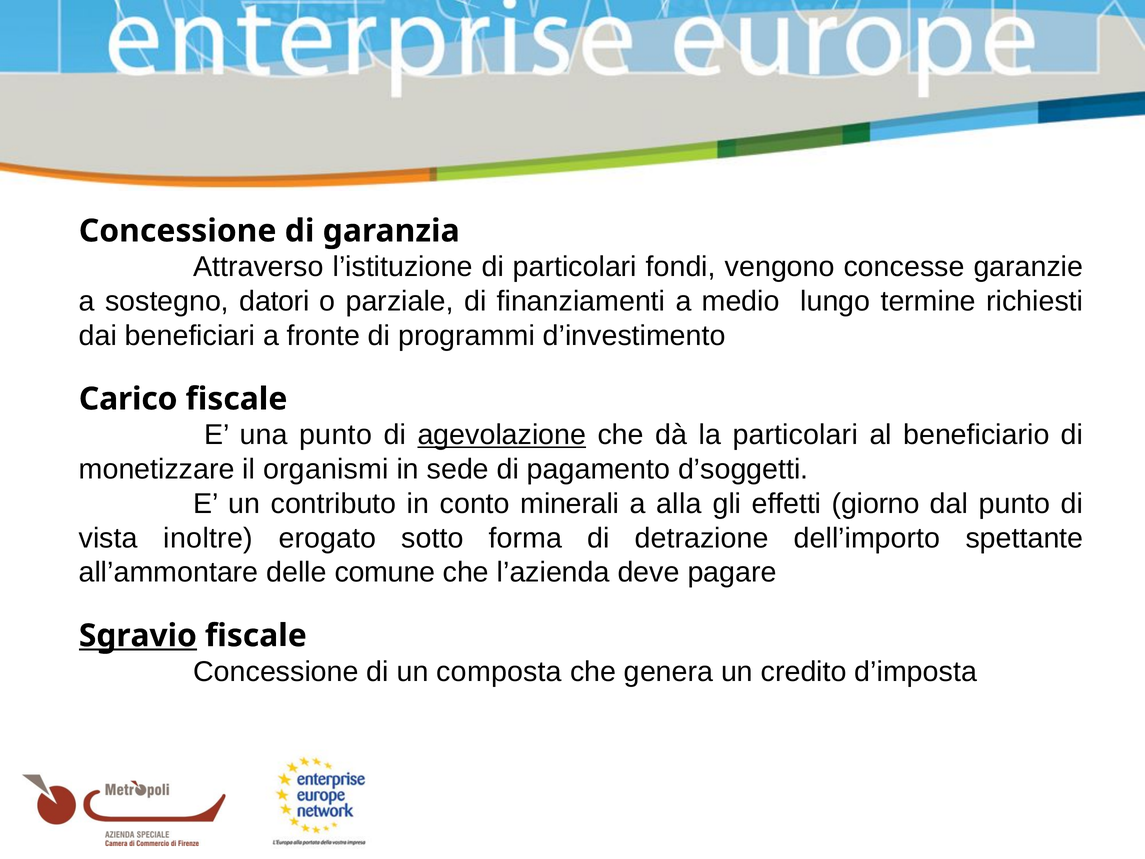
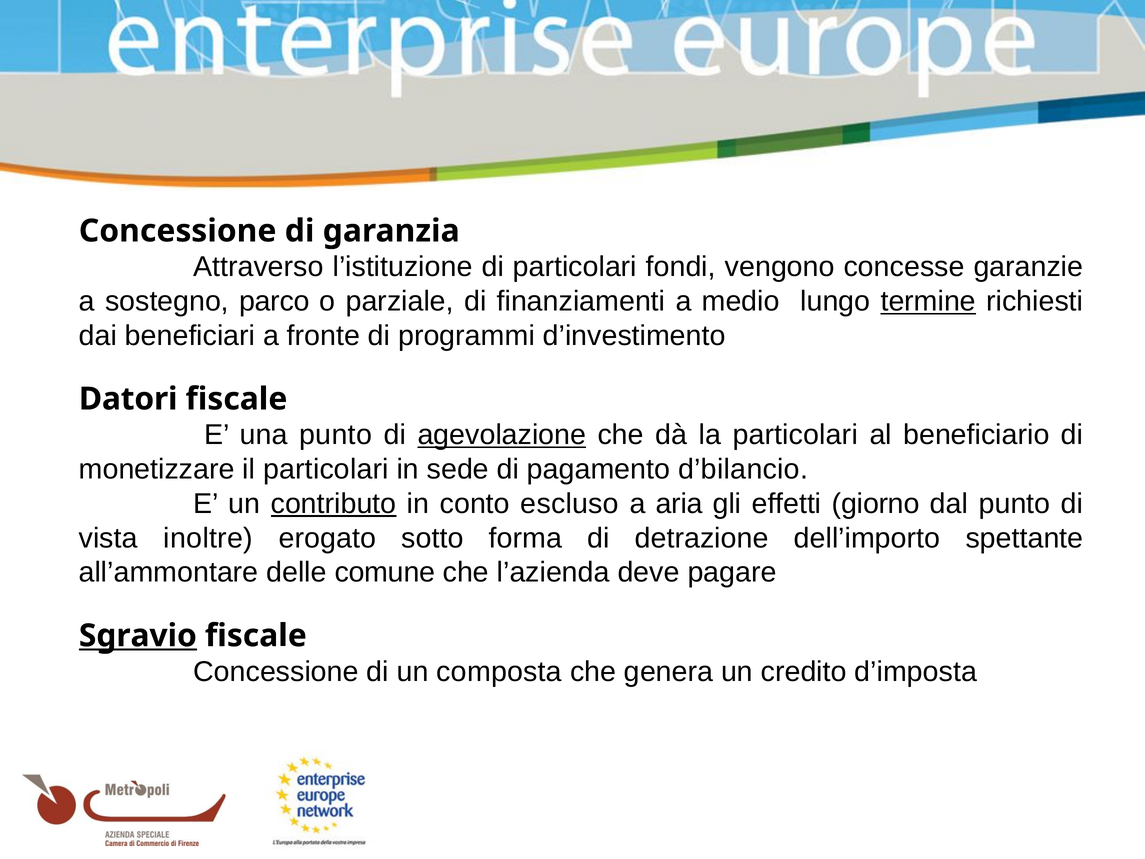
datori: datori -> parco
termine underline: none -> present
Carico: Carico -> Datori
il organismi: organismi -> particolari
d’soggetti: d’soggetti -> d’bilancio
contributo underline: none -> present
minerali: minerali -> escluso
alla: alla -> aria
